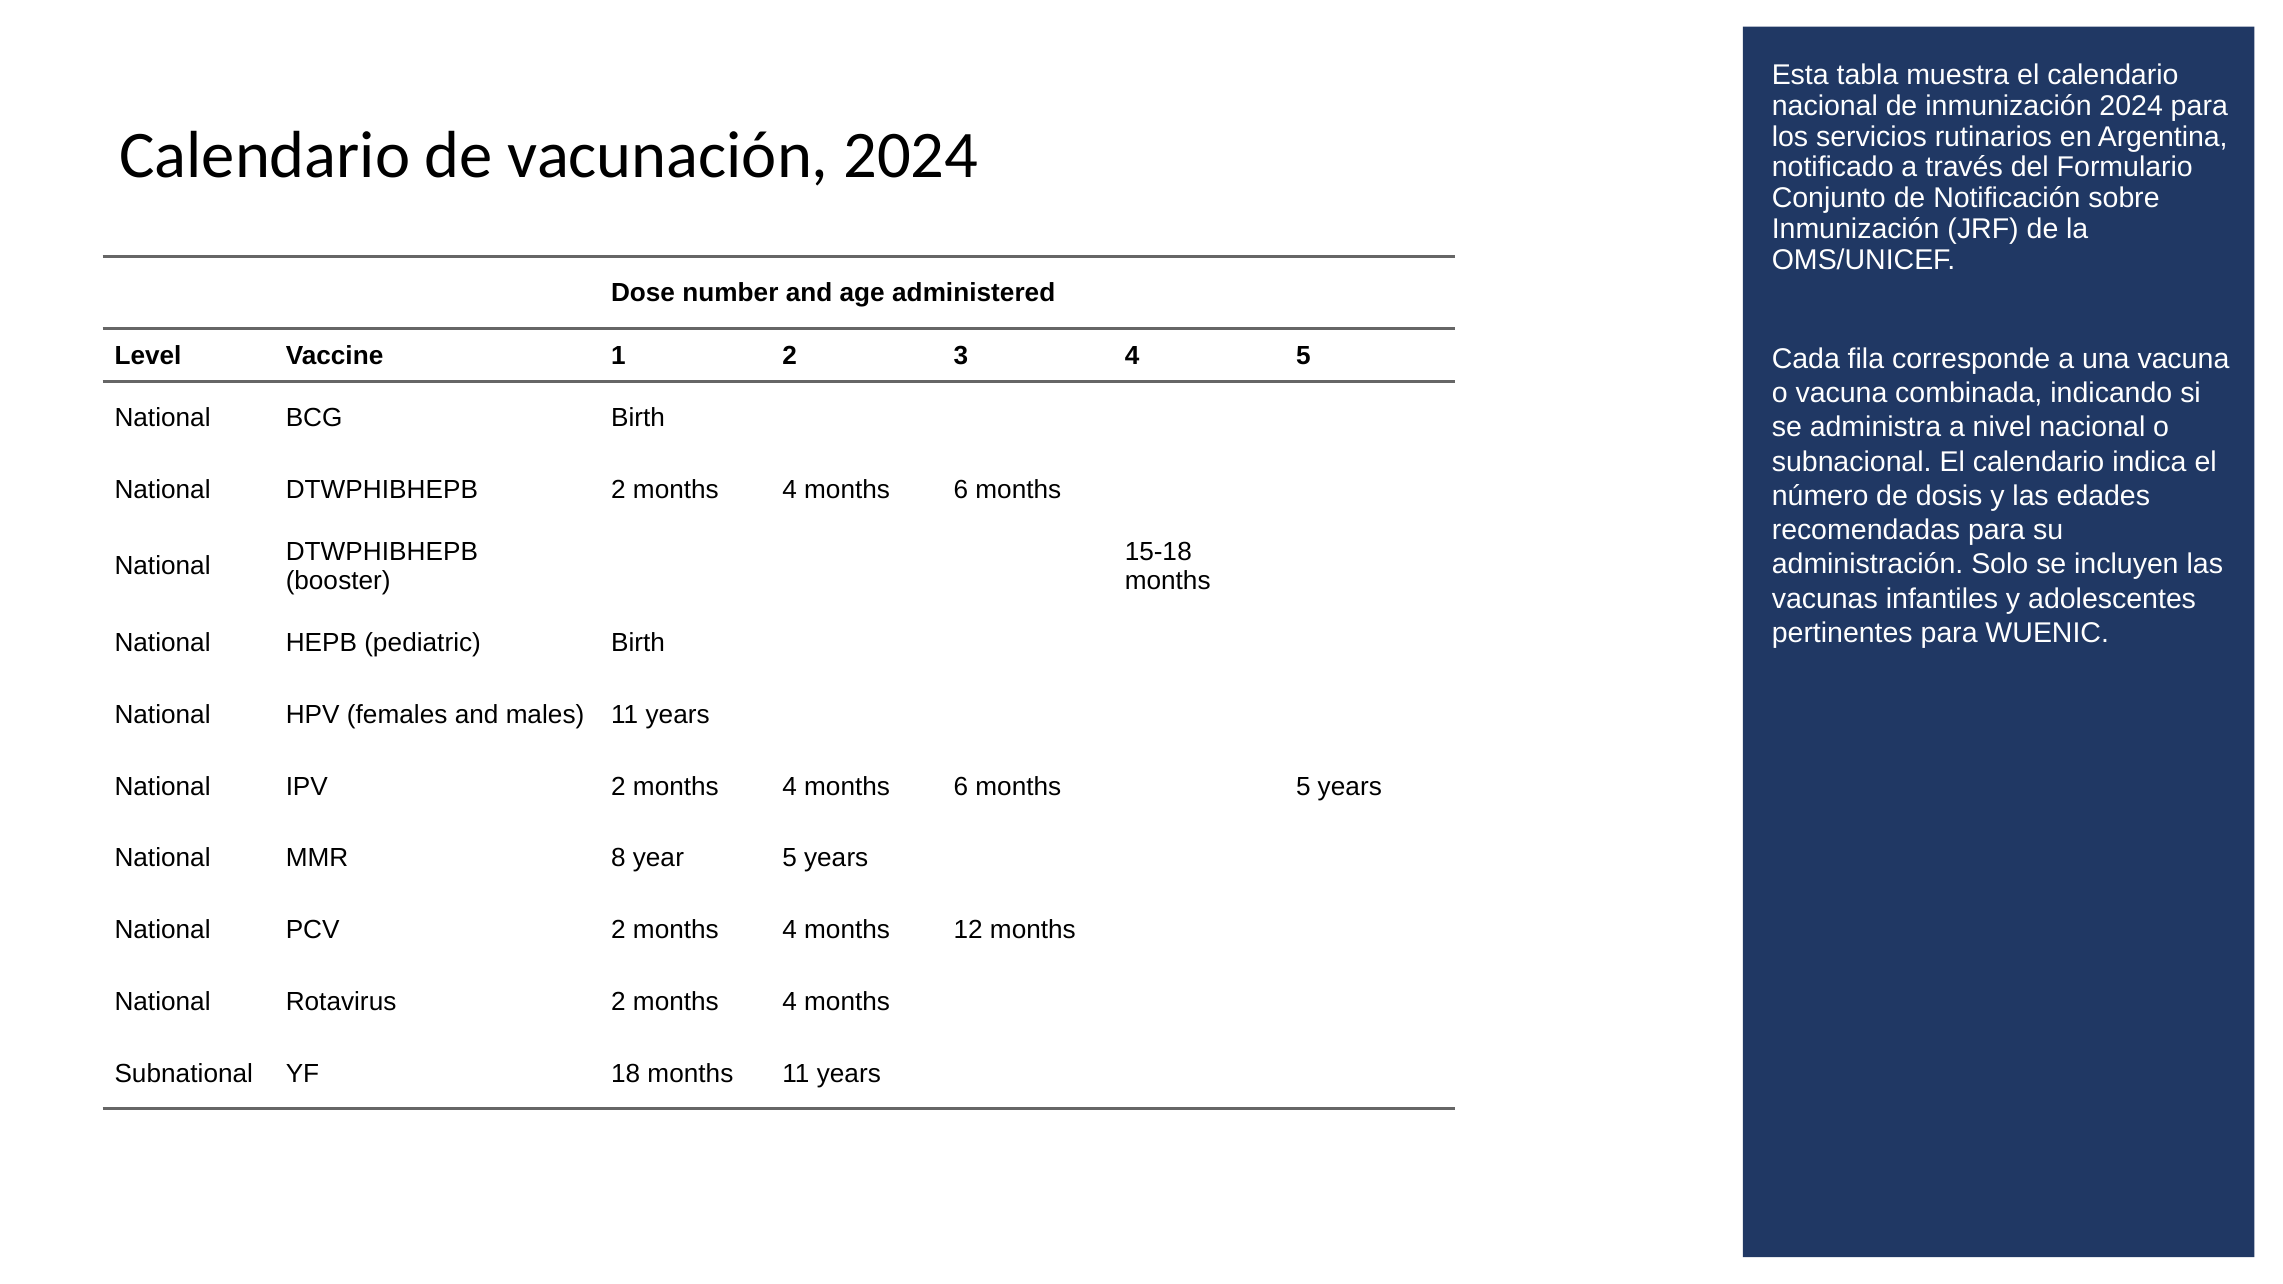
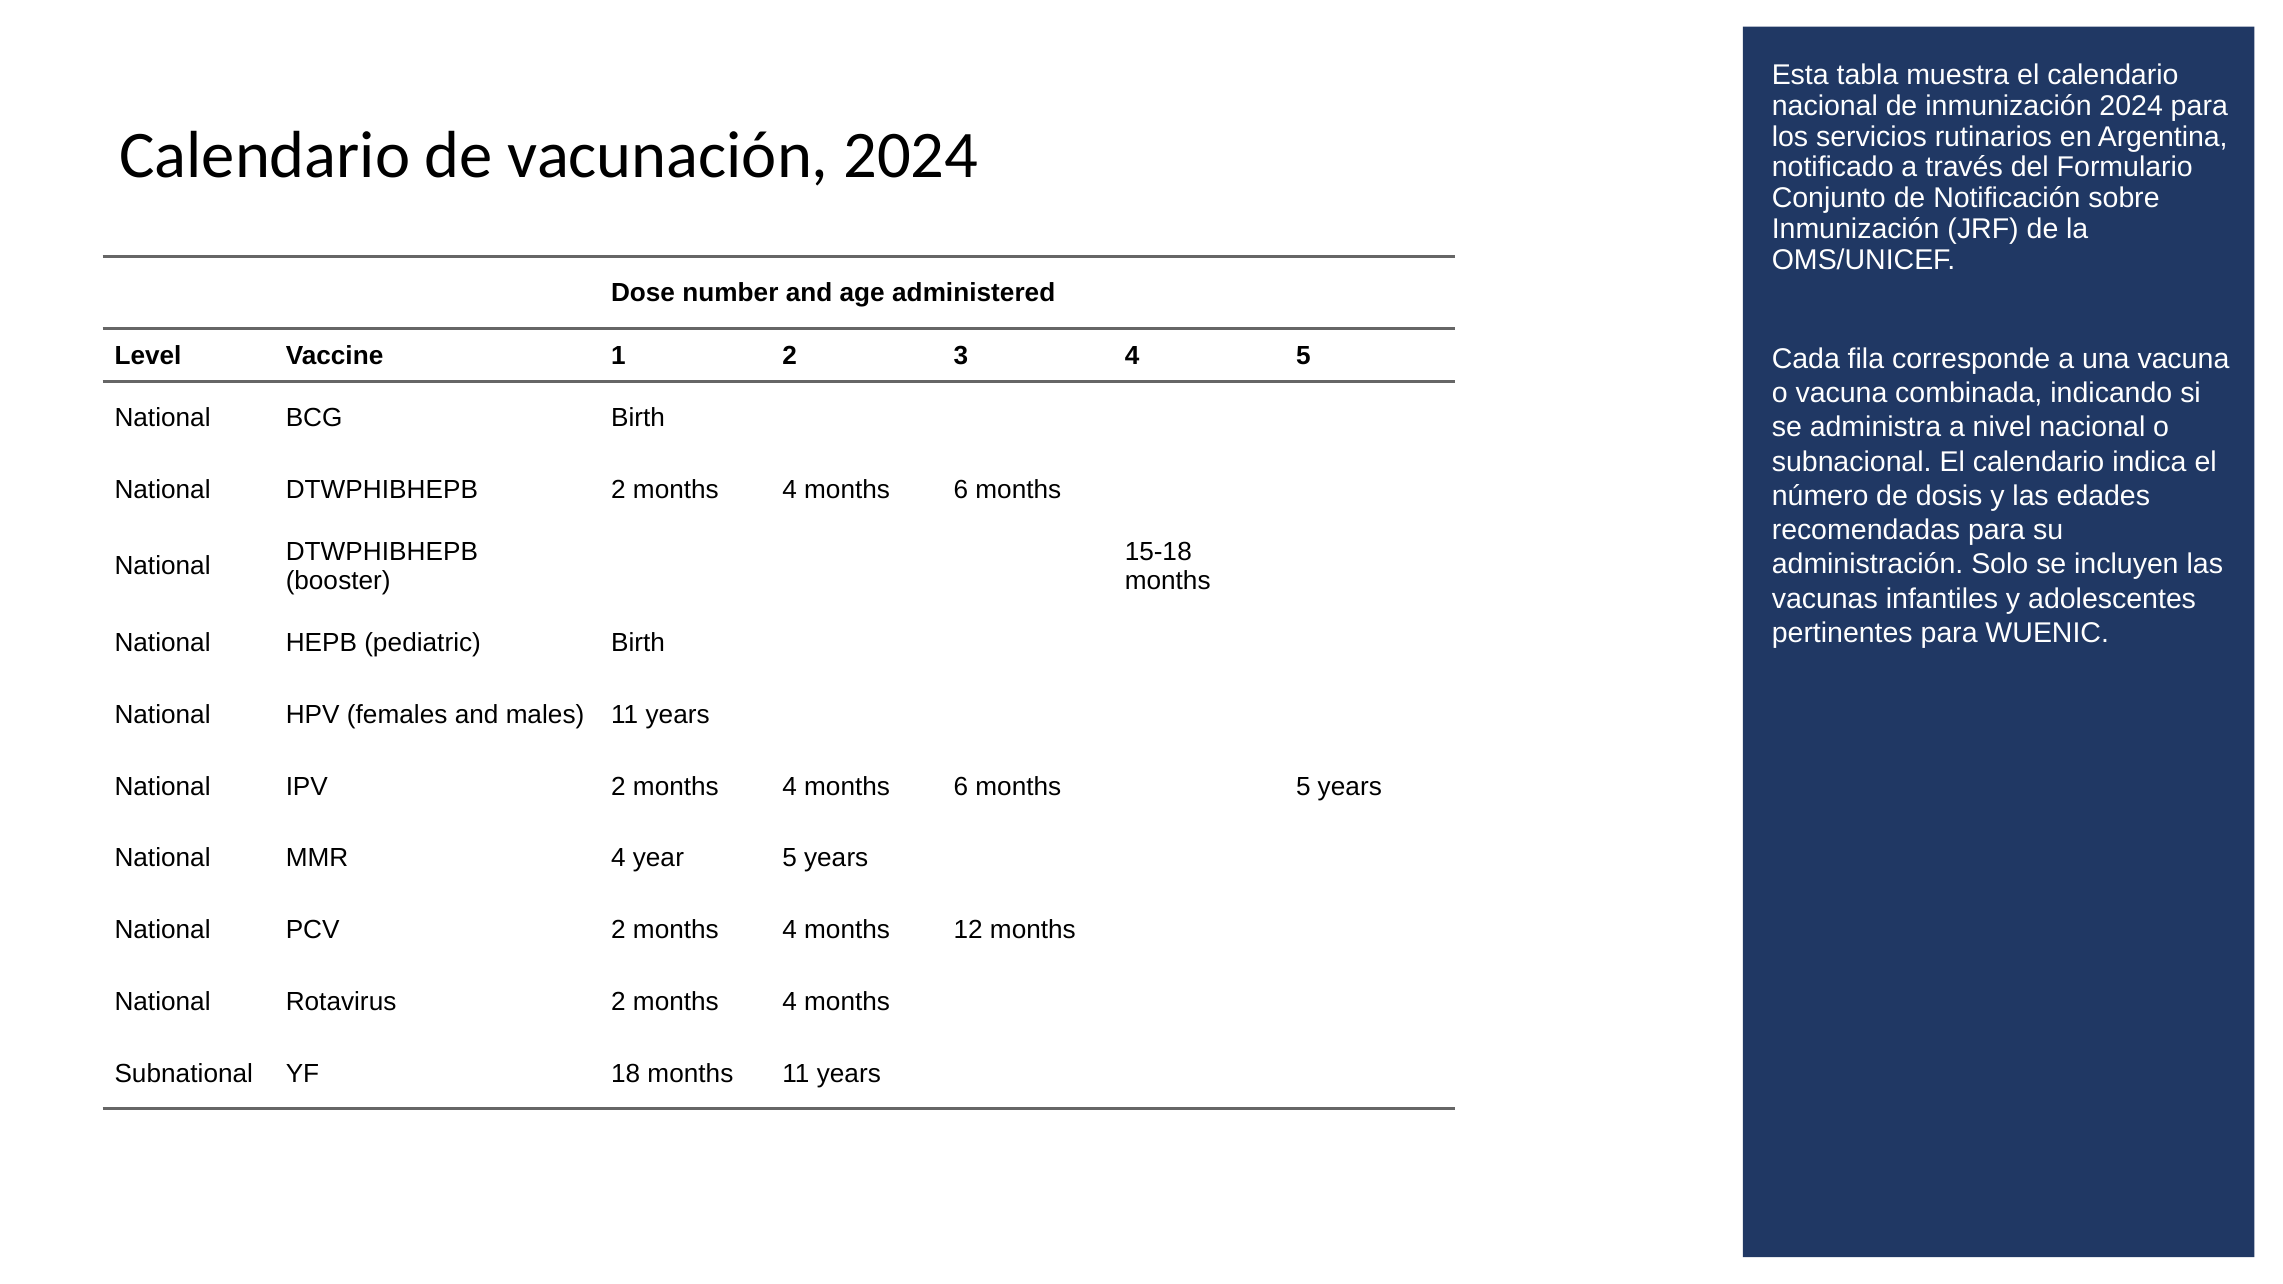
MMR 8: 8 -> 4
